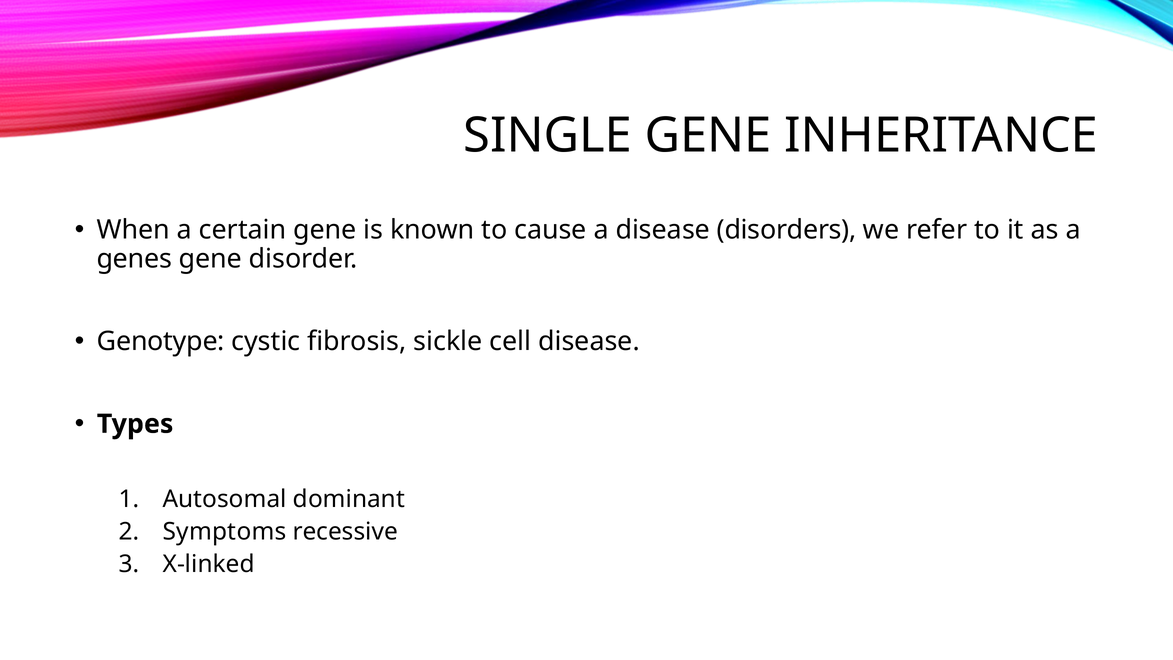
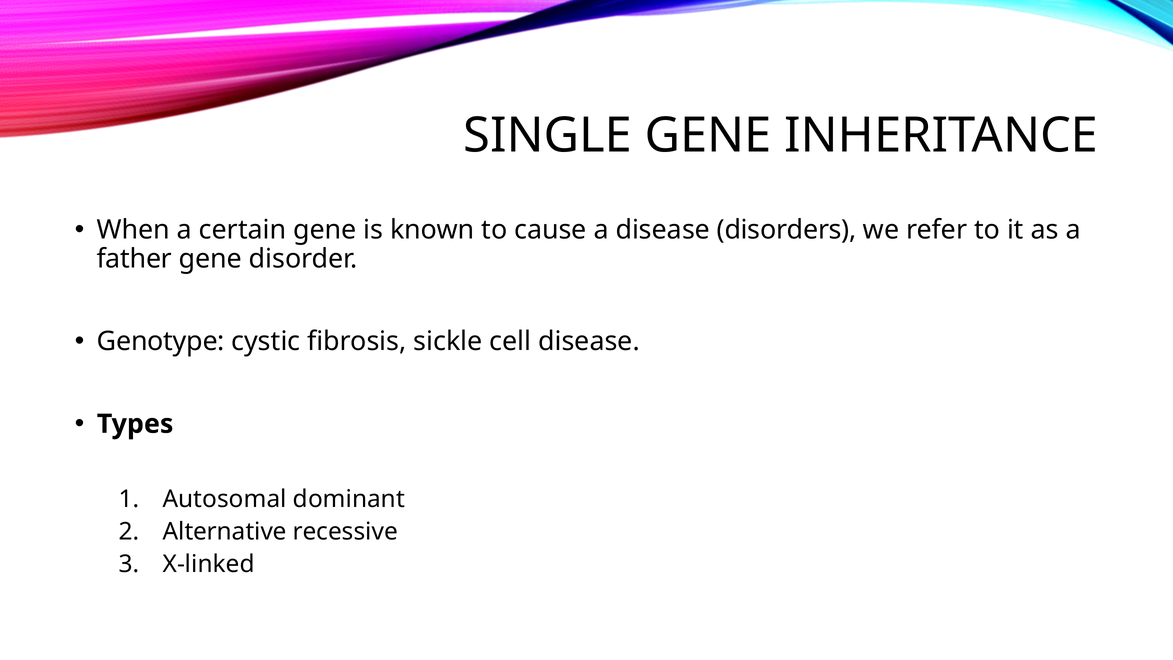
genes: genes -> father
Symptoms: Symptoms -> Alternative
